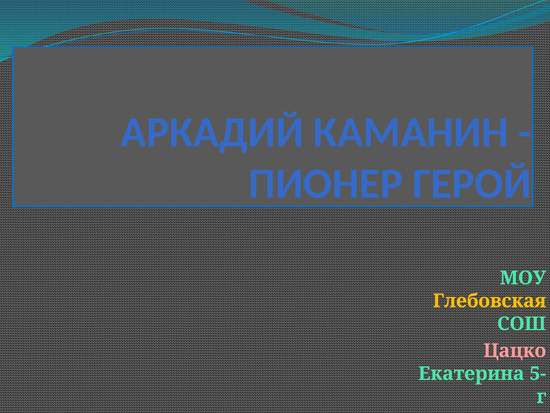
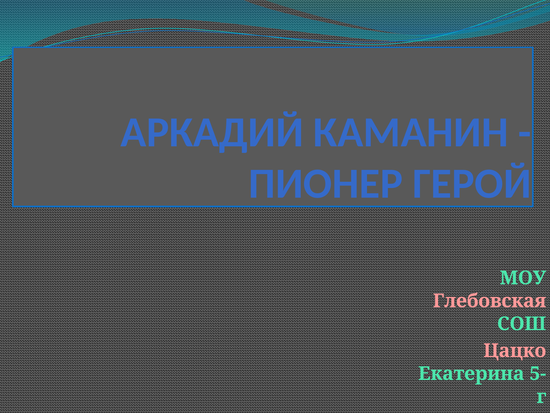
Глебовская colour: yellow -> pink
